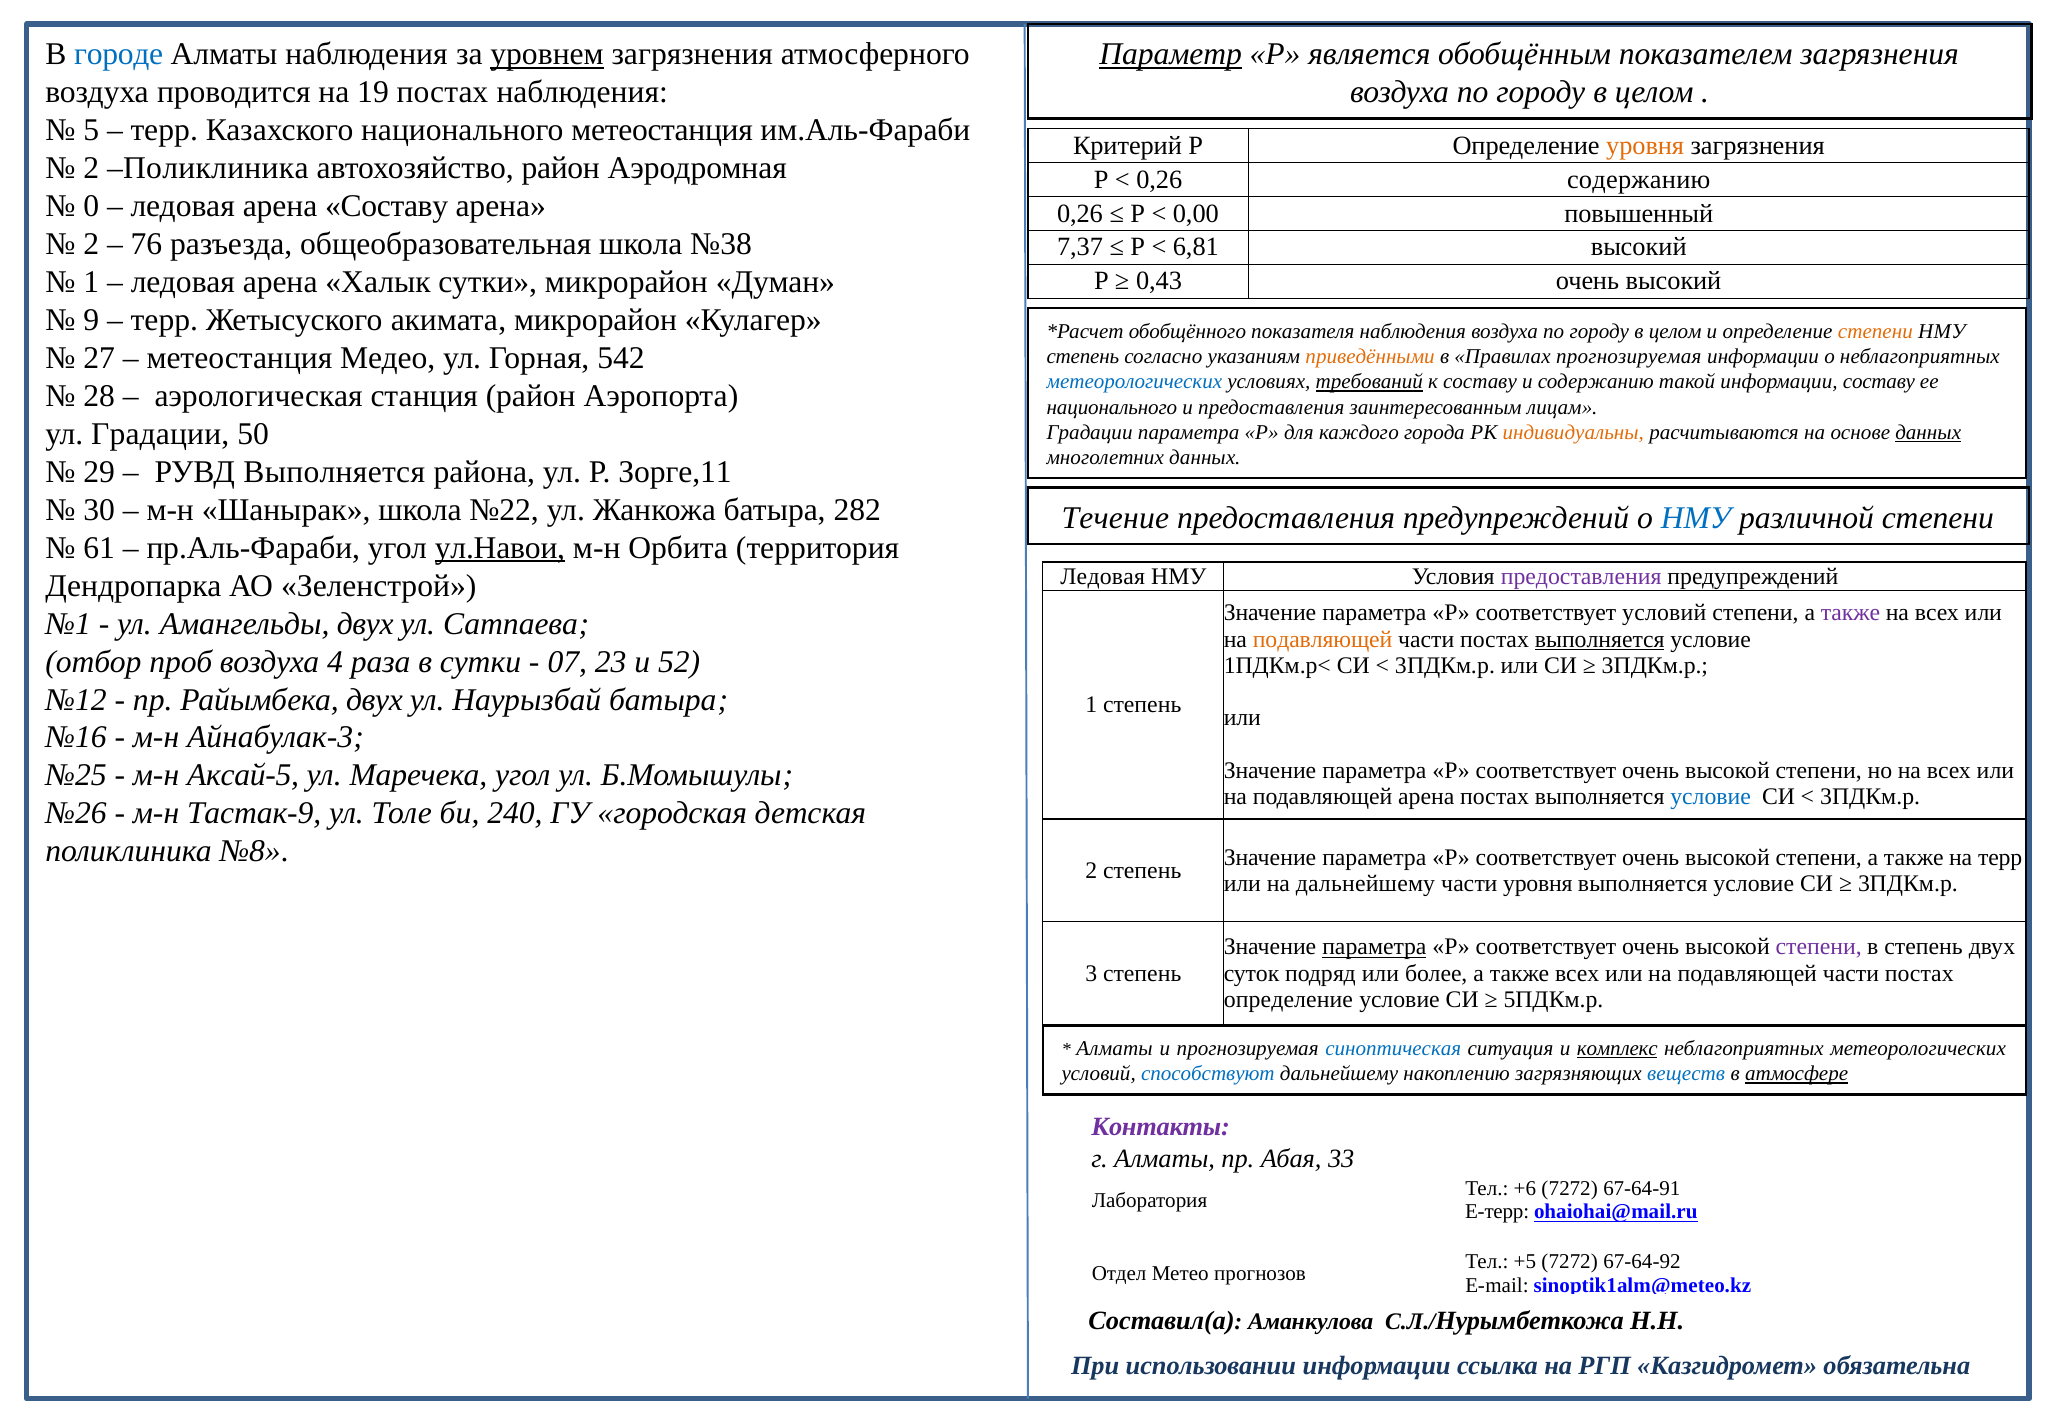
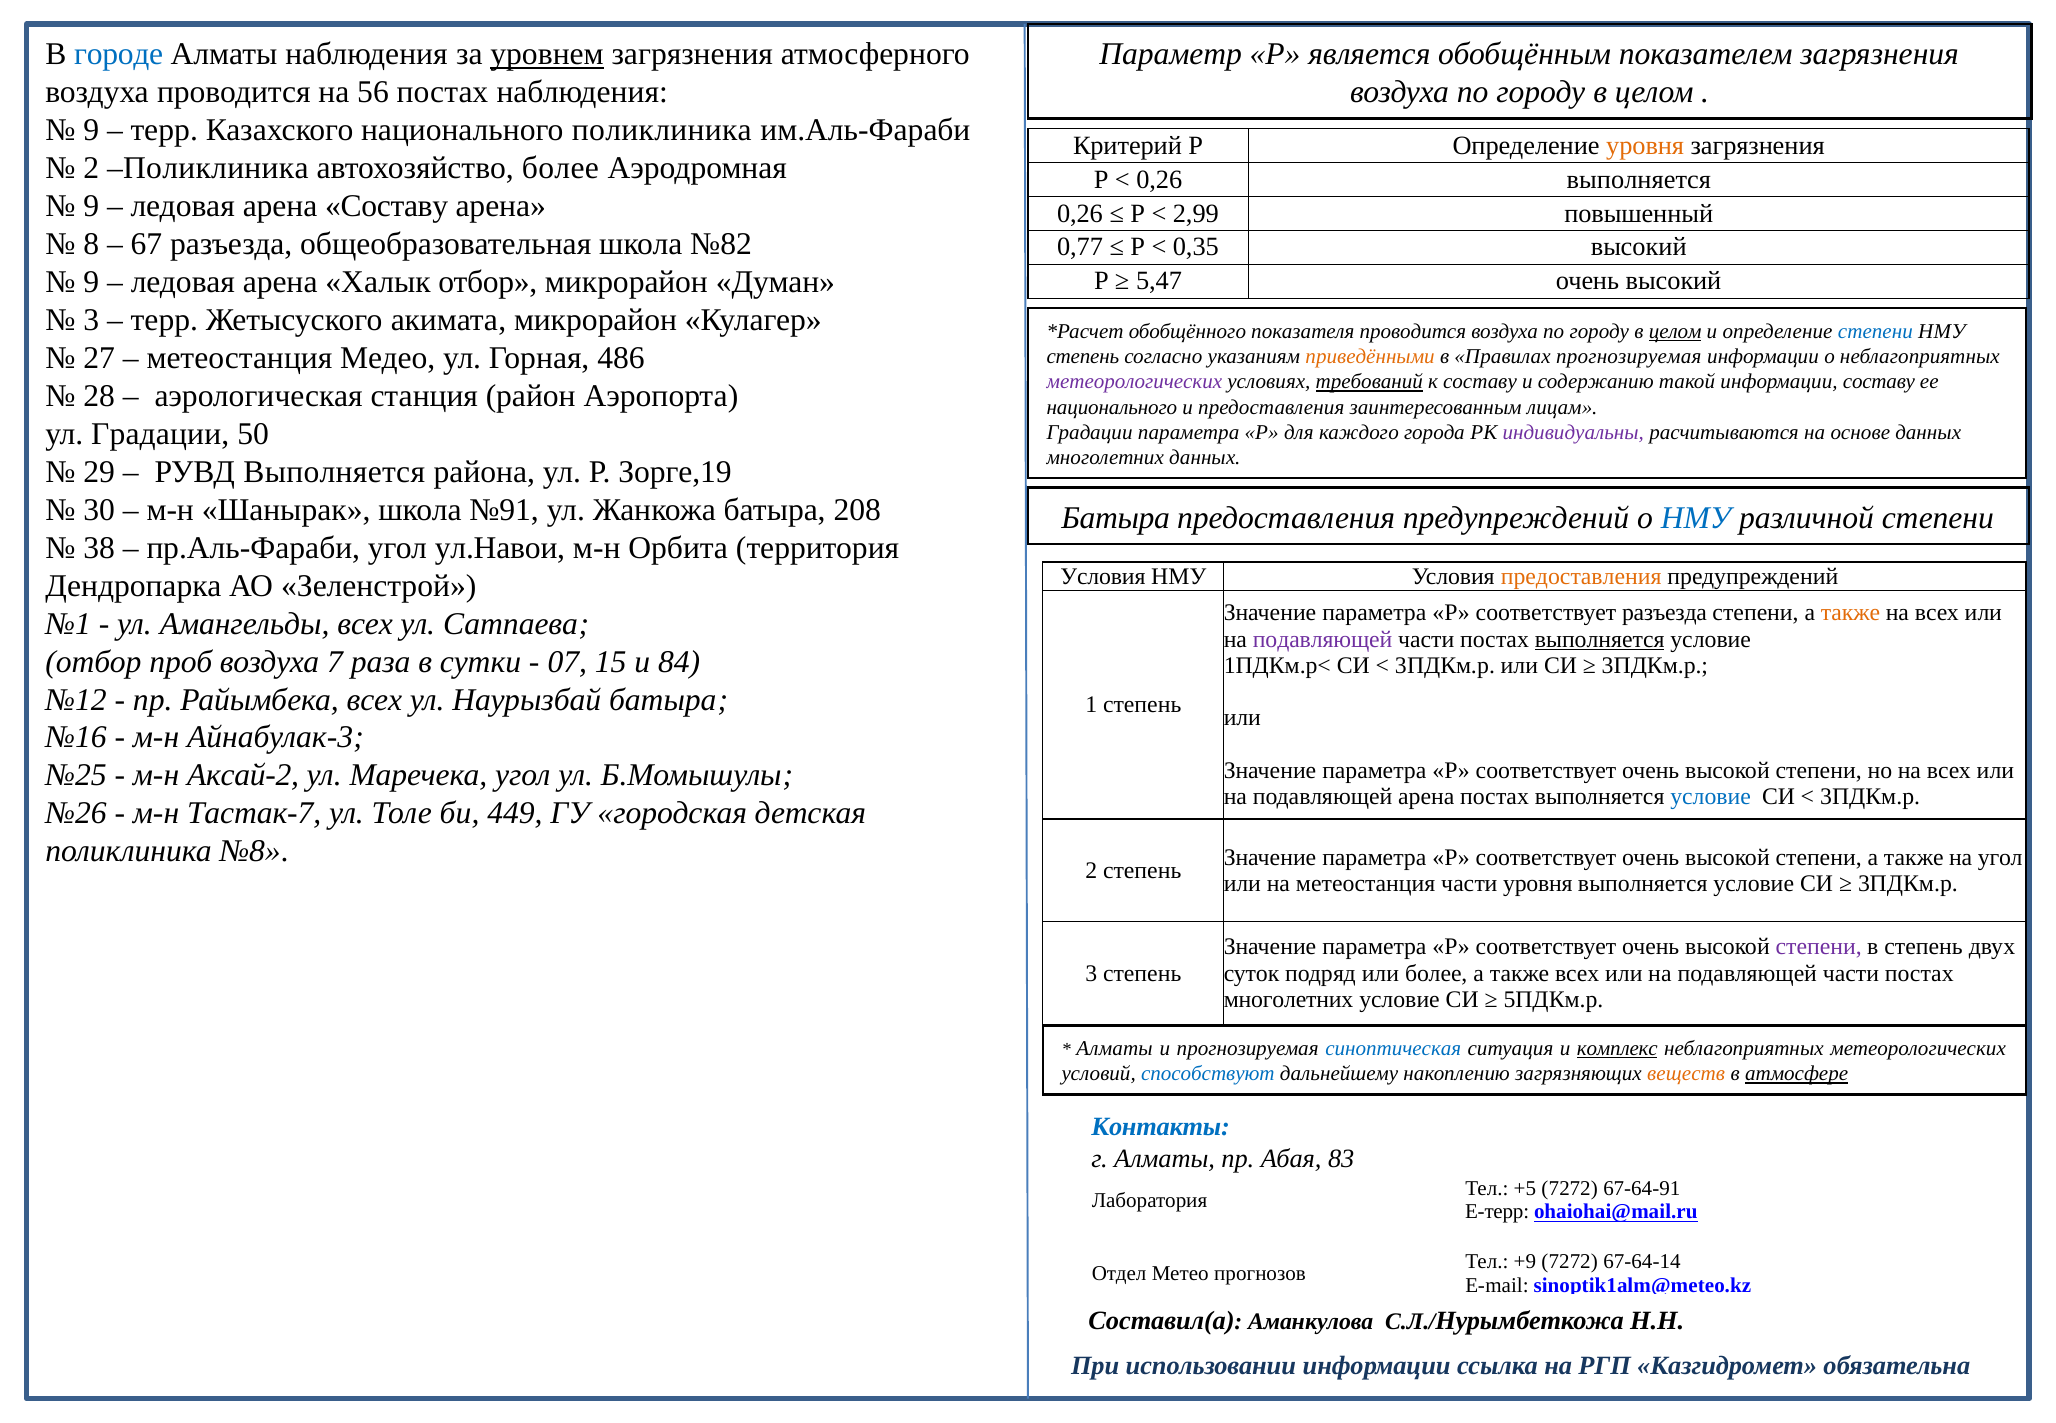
Параметр underline: present -> none
19: 19 -> 56
5 at (91, 130): 5 -> 9
национального метеостанция: метеостанция -> поликлиника
автохозяйство район: район -> более
0,26 содержанию: содержанию -> выполняется
0 at (91, 206): 0 -> 9
0,00: 0,00 -> 2,99
2 at (91, 244): 2 -> 8
76: 76 -> 67
№38: №38 -> №82
7,37: 7,37 -> 0,77
6,81: 6,81 -> 0,35
1 at (91, 282): 1 -> 9
Халык сутки: сутки -> отбор
0,43: 0,43 -> 5,47
9 at (91, 320): 9 -> 3
показателя наблюдения: наблюдения -> проводится
целом at (1675, 331) underline: none -> present
степени at (1875, 331) colour: orange -> blue
542: 542 -> 486
метеорологических at (1134, 382) colour: blue -> purple
индивидуальны colour: orange -> purple
данных at (1928, 432) underline: present -> none
Зорге,11: Зорге,11 -> Зорге,19
№22: №22 -> №91
282: 282 -> 208
Течение at (1115, 518): Течение -> Батыра
61: 61 -> 38
ул.Навои underline: present -> none
Ледовая at (1103, 577): Ледовая -> Условия
предоставления at (1581, 577) colour: purple -> orange
соответствует условий: условий -> разъезда
также at (1851, 613) colour: purple -> orange
Амангельды двух: двух -> всех
подавляющей at (1323, 639) colour: orange -> purple
4: 4 -> 7
23: 23 -> 15
52: 52 -> 84
Райымбека двух: двух -> всех
Аксай-5: Аксай-5 -> Аксай-2
Тастак-9: Тастак-9 -> Тастак-7
240: 240 -> 449
на терр: терр -> угол
на дальнейшему: дальнейшему -> метеостанция
параметра at (1374, 947) underline: present -> none
определение at (1288, 1000): определение -> многолетних
веществ colour: blue -> orange
Контакты colour: purple -> blue
33: 33 -> 83
+6: +6 -> +5
+5: +5 -> +9
67-64-92: 67-64-92 -> 67-64-14
